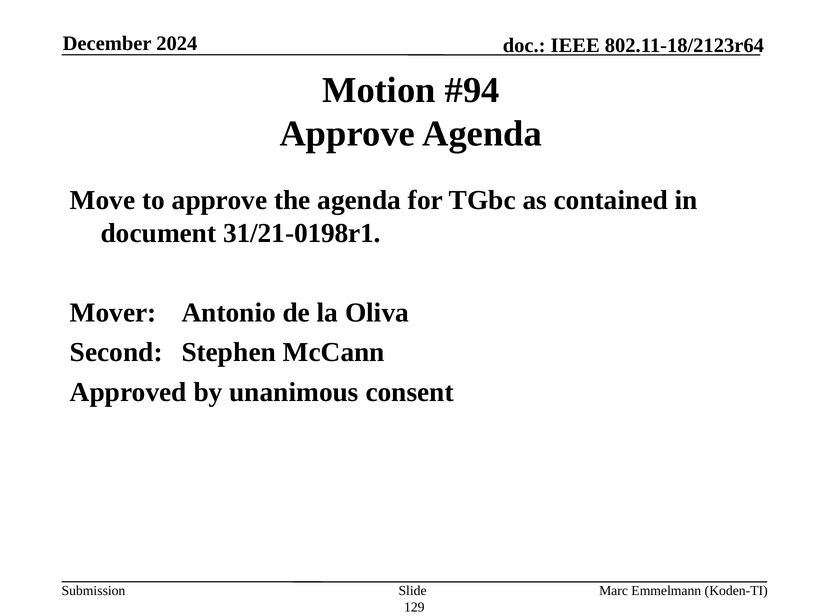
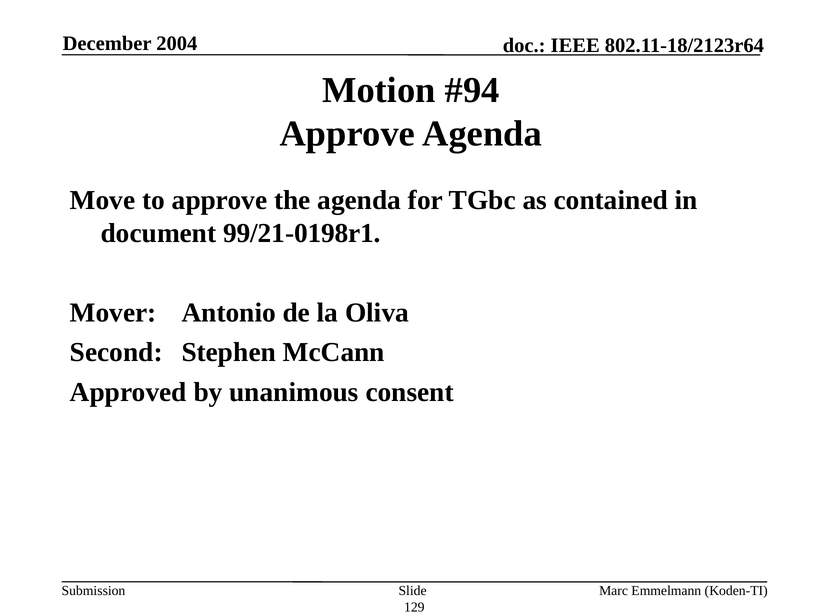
2024: 2024 -> 2004
31/21-0198r1: 31/21-0198r1 -> 99/21-0198r1
